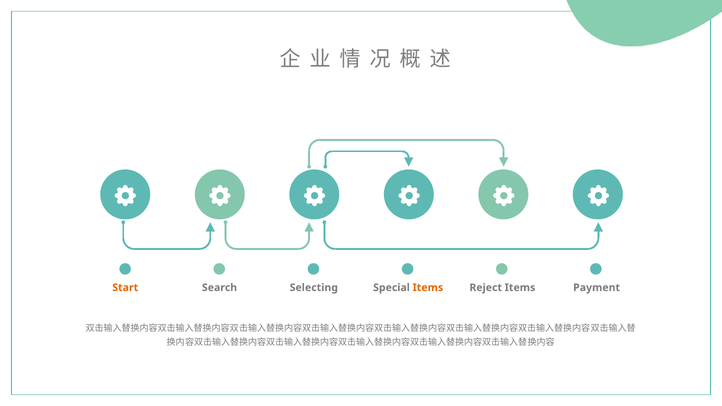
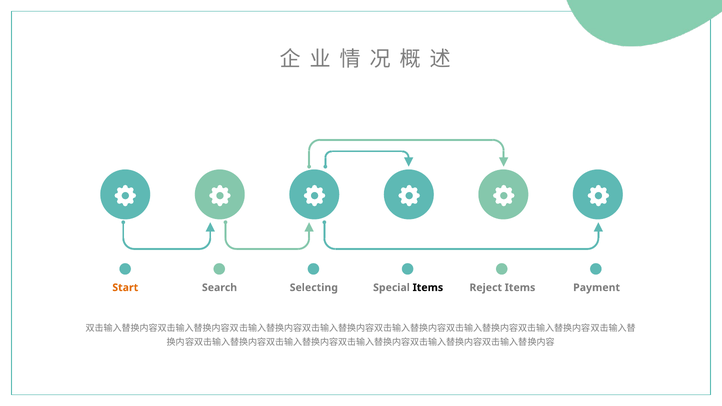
Items at (428, 288) colour: orange -> black
